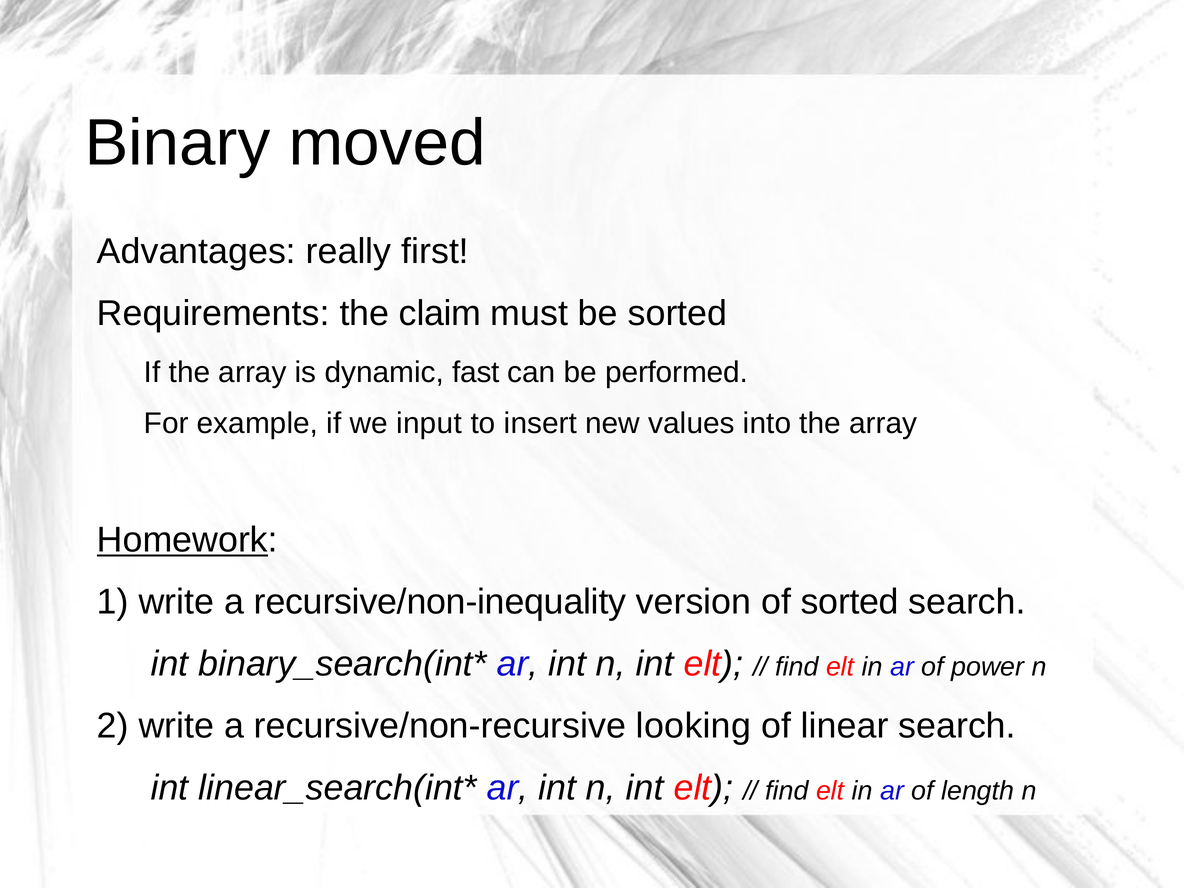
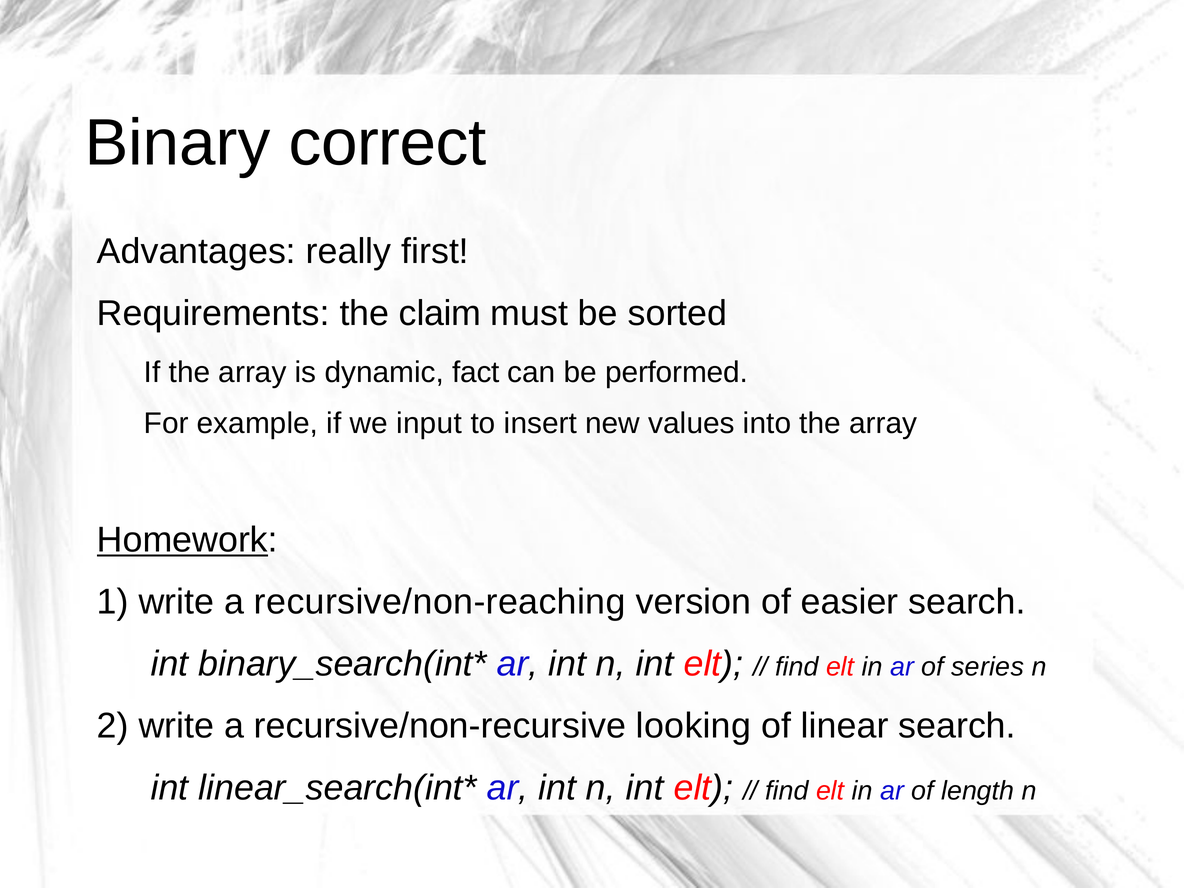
moved: moved -> correct
fast: fast -> fact
recursive/non-inequality: recursive/non-inequality -> recursive/non-reaching
of sorted: sorted -> easier
power: power -> series
